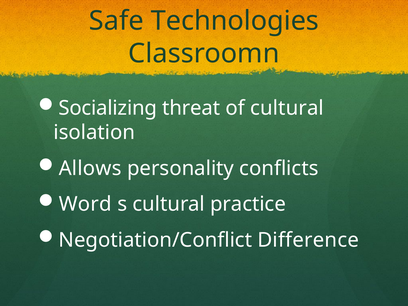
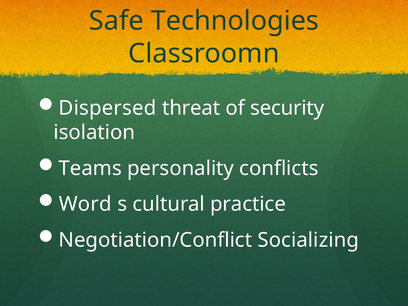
Socializing: Socializing -> Dispersed
of cultural: cultural -> security
Allows: Allows -> Teams
Difference: Difference -> Socializing
